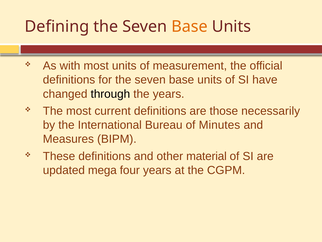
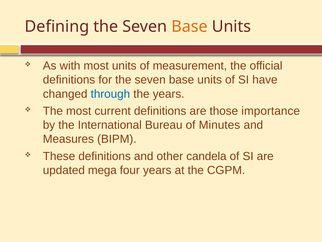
through colour: black -> blue
necessarily: necessarily -> importance
material: material -> candela
